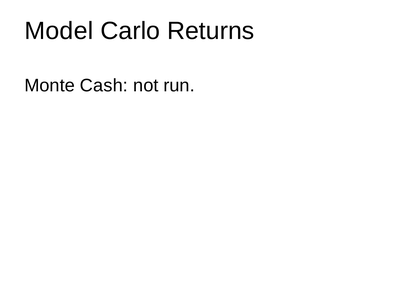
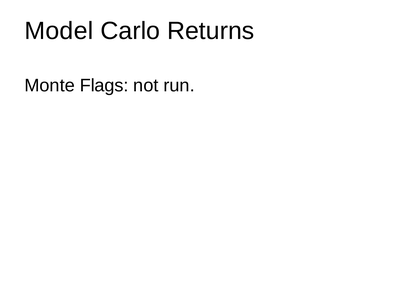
Cash: Cash -> Flags
